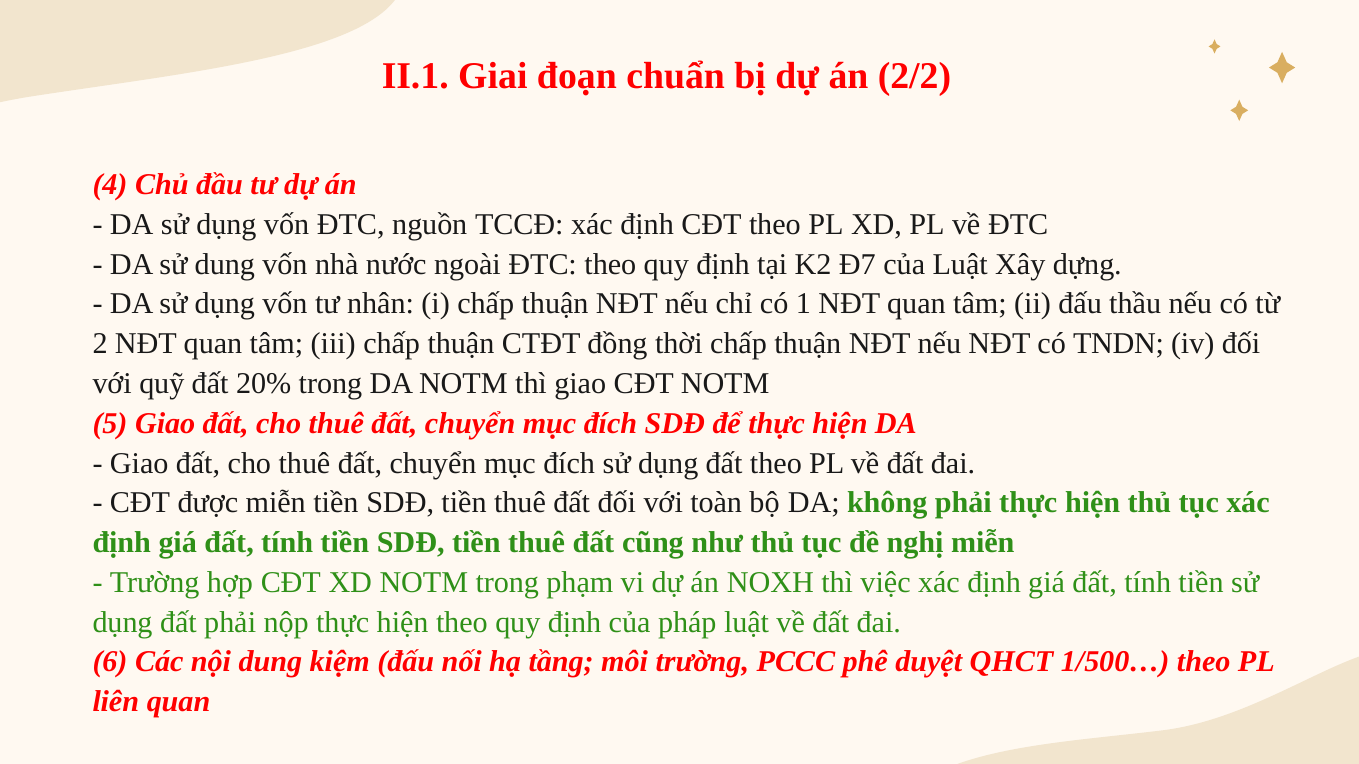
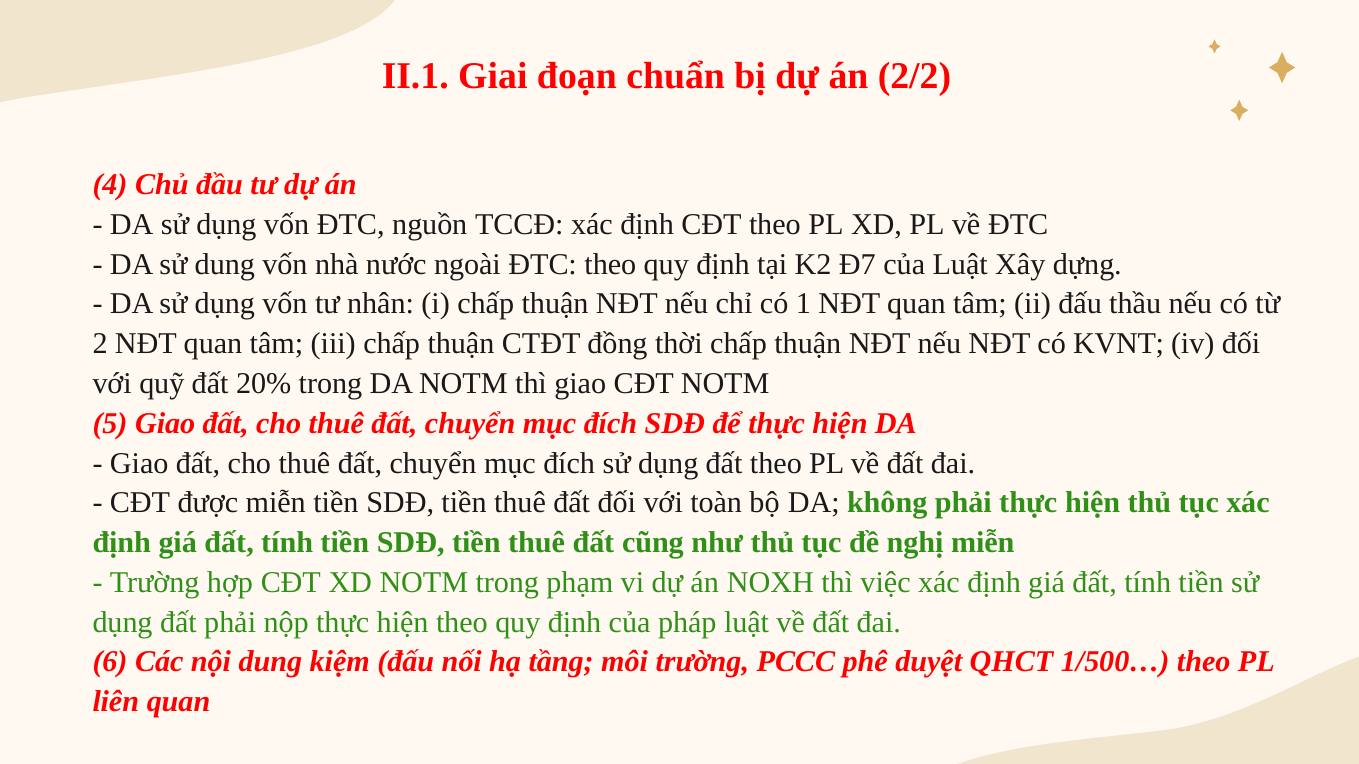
TNDN: TNDN -> KVNT
